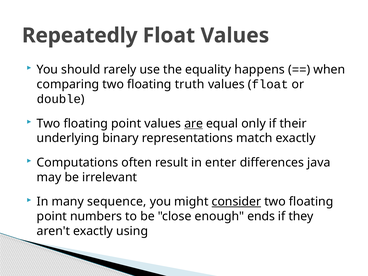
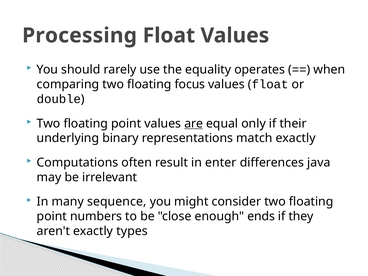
Repeatedly: Repeatedly -> Processing
happens: happens -> operates
truth: truth -> focus
consider underline: present -> none
using: using -> types
